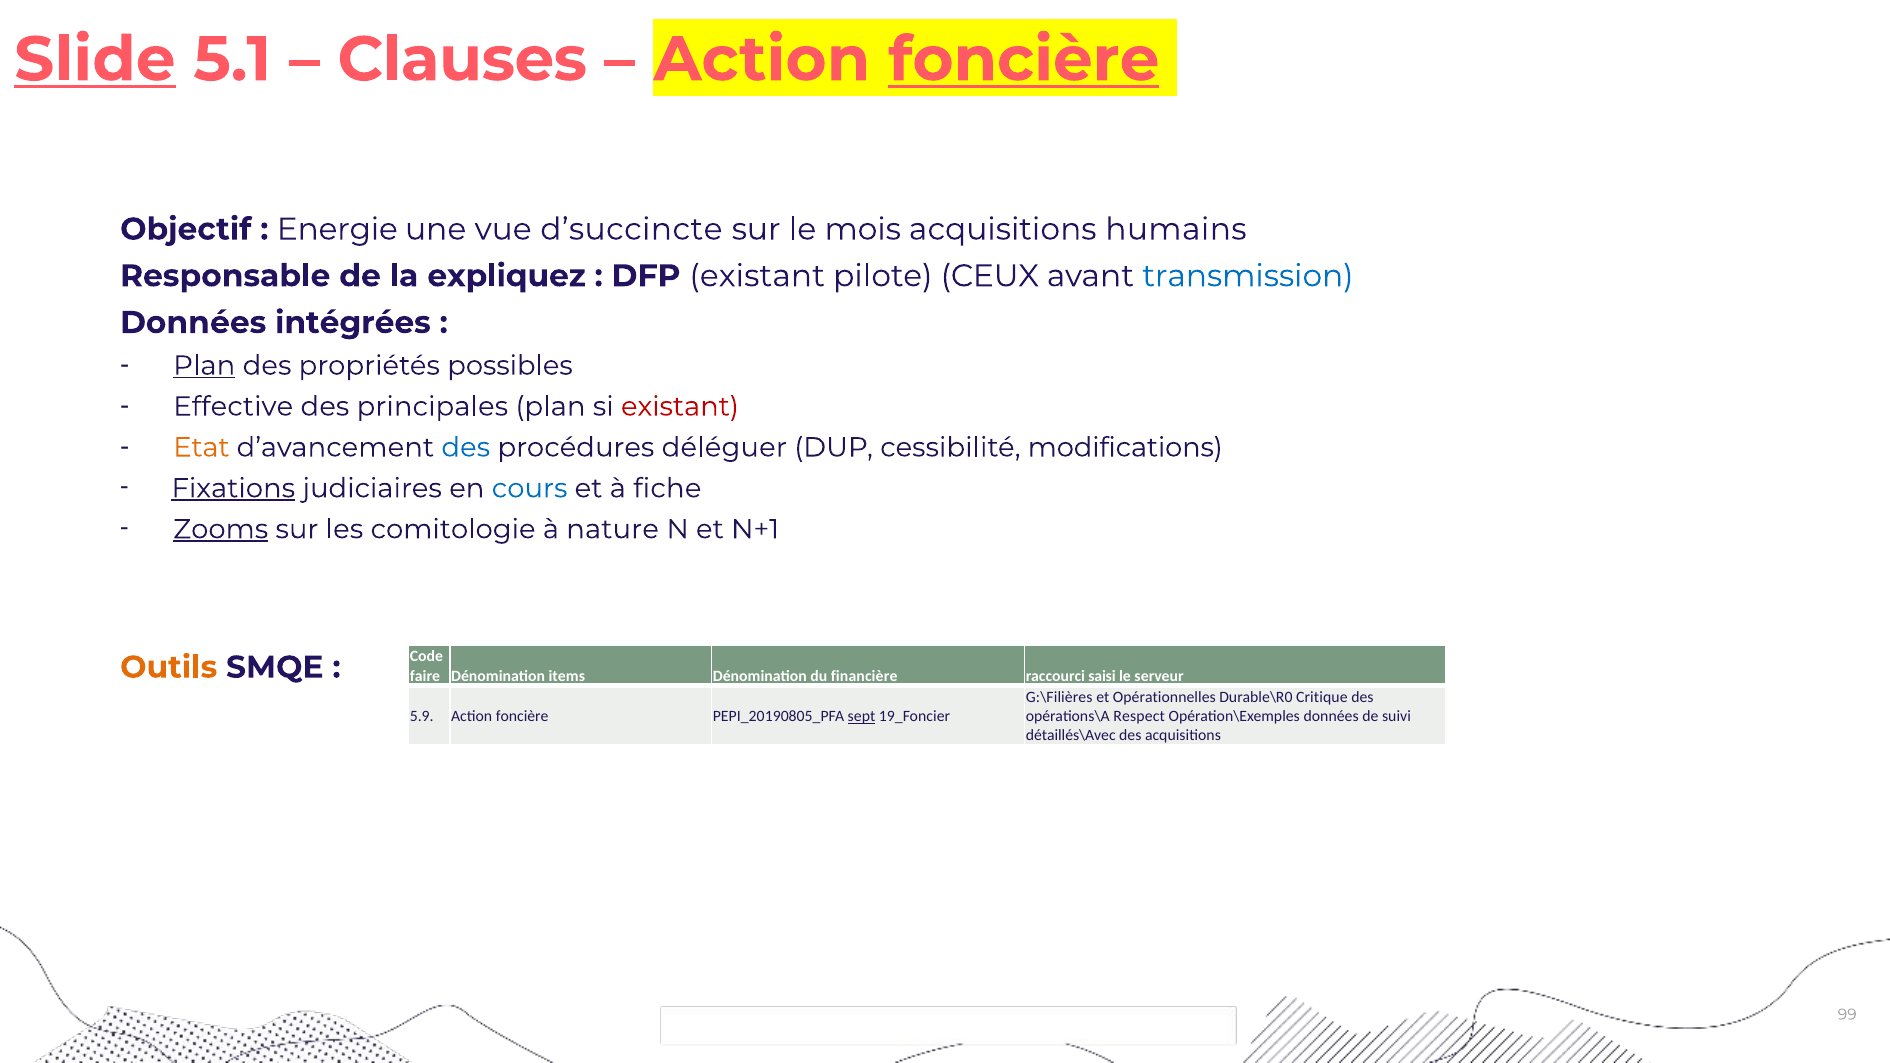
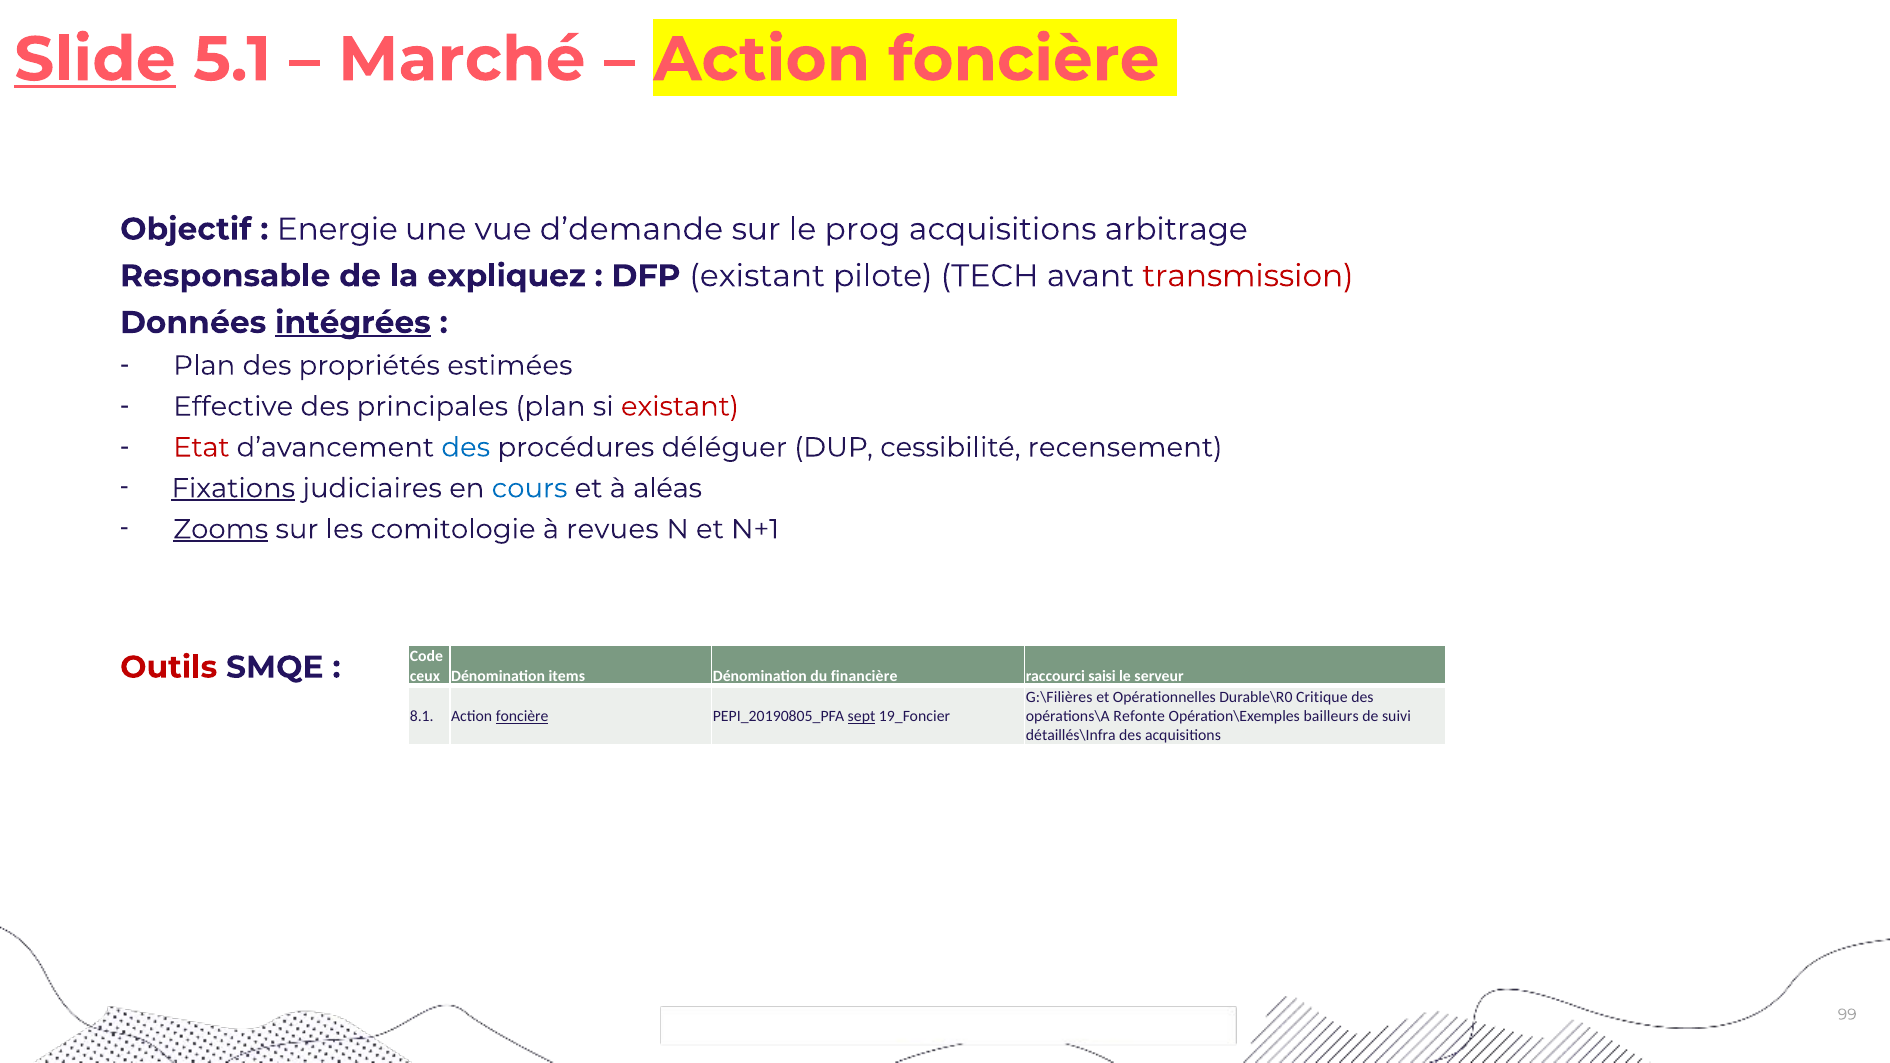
Clauses: Clauses -> Marché
foncière at (1024, 60) underline: present -> none
d’succincte: d’succincte -> d’demande
mois: mois -> prog
humains: humains -> arbitrage
CEUX: CEUX -> TECH
transmission colour: blue -> red
intégrées underline: none -> present
Plan at (204, 366) underline: present -> none
possibles: possibles -> estimées
Etat colour: orange -> red
modifications: modifications -> recensement
fiche: fiche -> aléas
nature: nature -> revues
Outils colour: orange -> red
faire: faire -> ceux
5.9: 5.9 -> 8.1
foncière at (522, 716) underline: none -> present
Respect: Respect -> Refonte
Opération\Exemples données: données -> bailleurs
détaillés\Avec: détaillés\Avec -> détaillés\Infra
